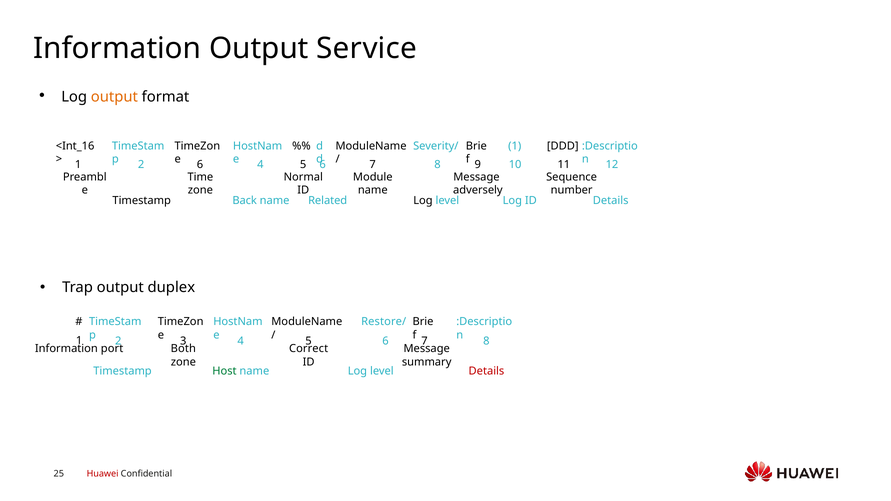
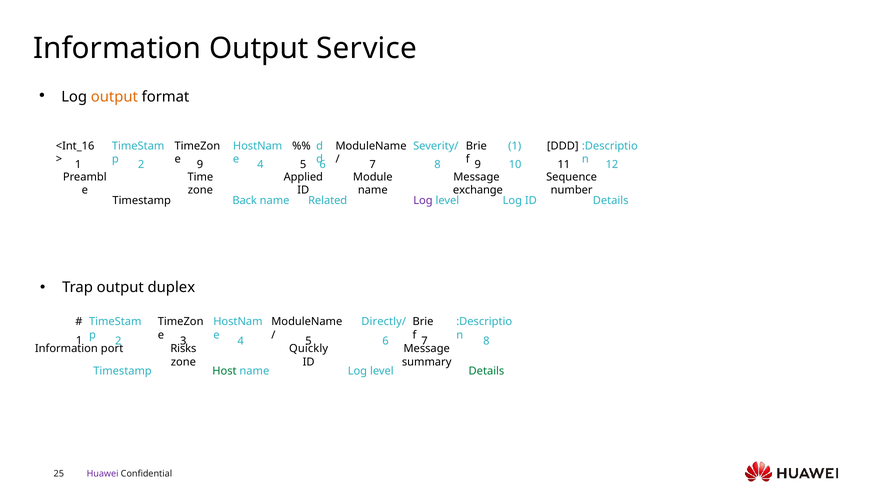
2 6: 6 -> 9
Normal: Normal -> Applied
adversely: adversely -> exchange
Log at (423, 201) colour: black -> purple
Restore/: Restore/ -> Directly/
Both: Both -> Risks
Correct: Correct -> Quickly
Details at (486, 371) colour: red -> green
Huawei colour: red -> purple
